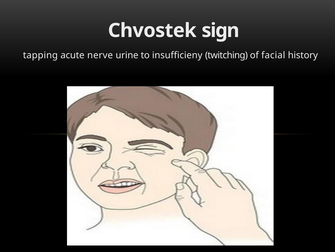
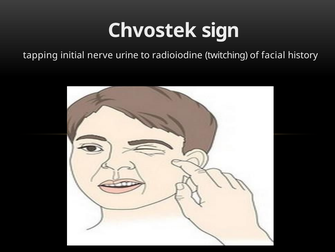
acute: acute -> initial
insufficieny: insufficieny -> radioiodine
